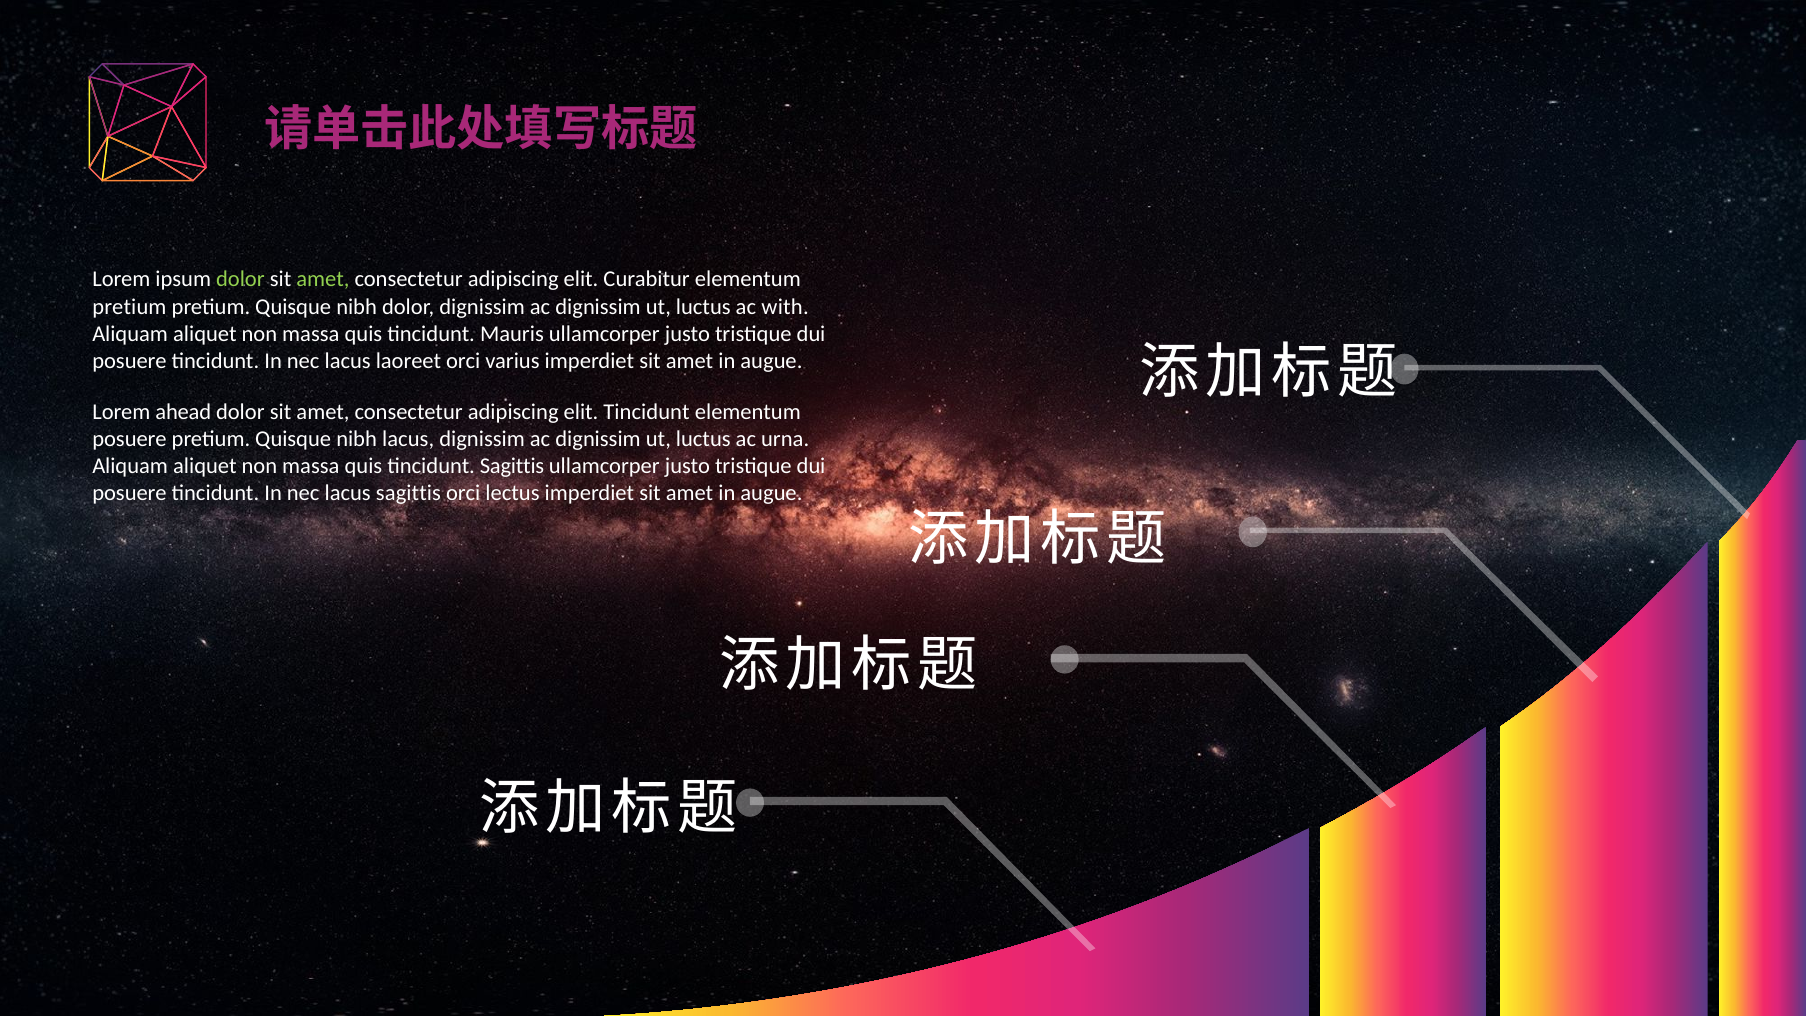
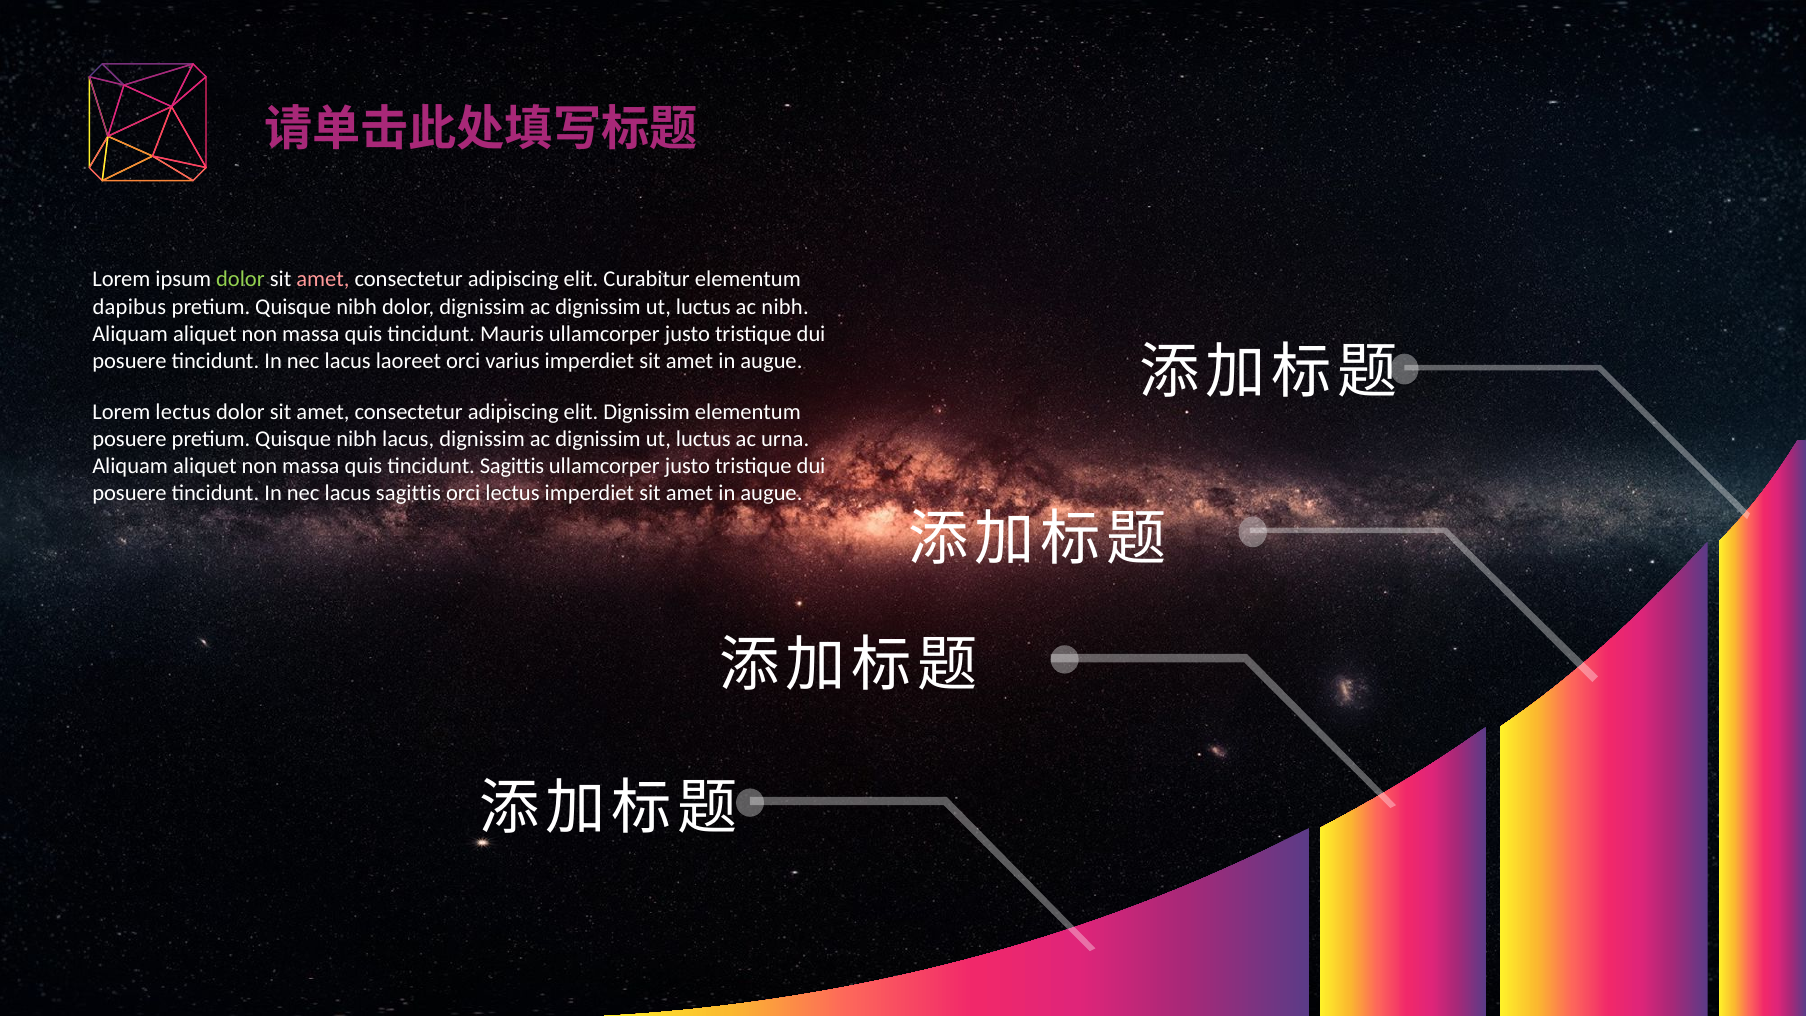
amet at (323, 279) colour: light green -> pink
pretium at (129, 307): pretium -> dapibus
ac with: with -> nibh
Lorem ahead: ahead -> lectus
elit Tincidunt: Tincidunt -> Dignissim
